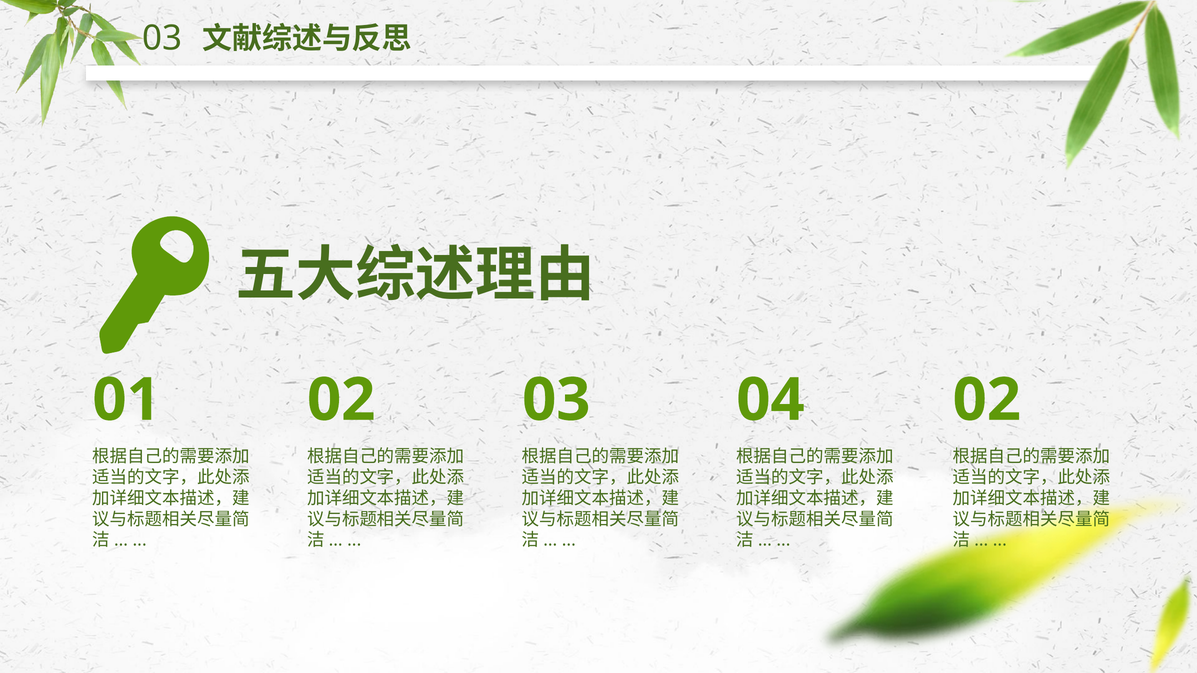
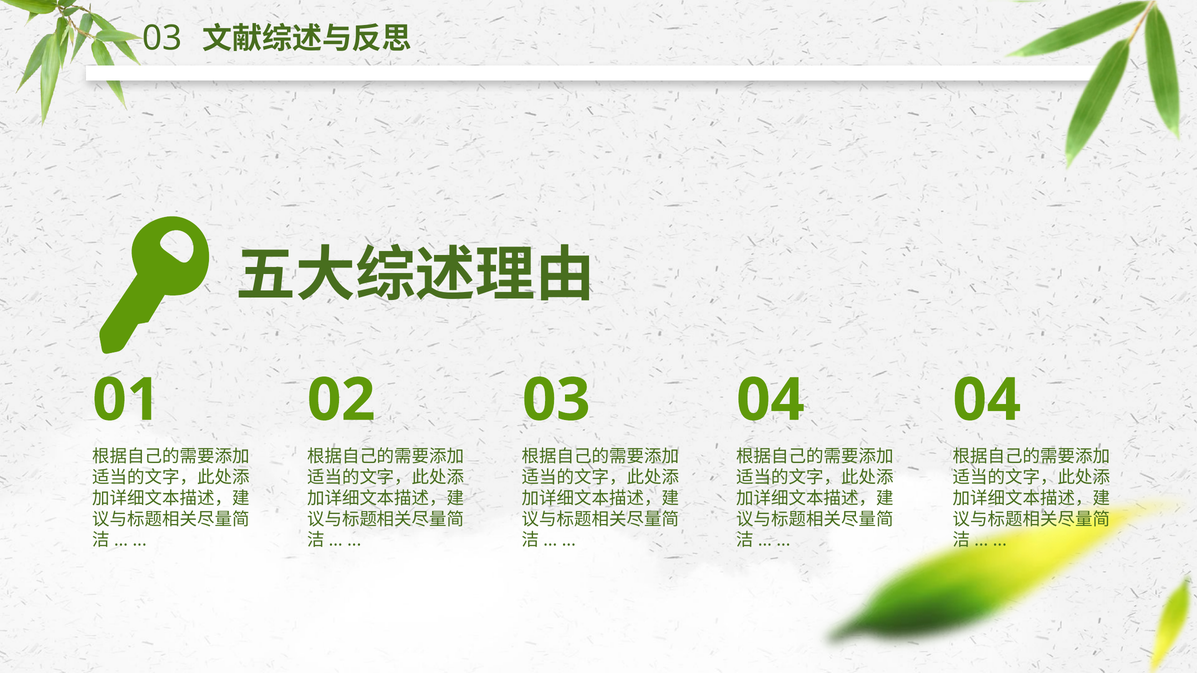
04 02: 02 -> 04
